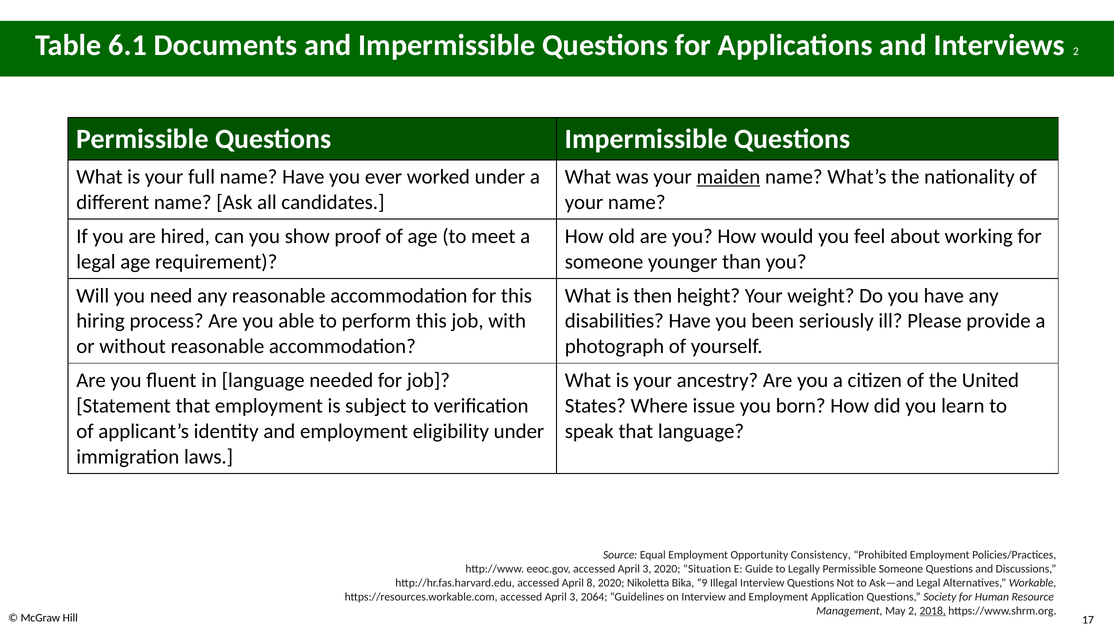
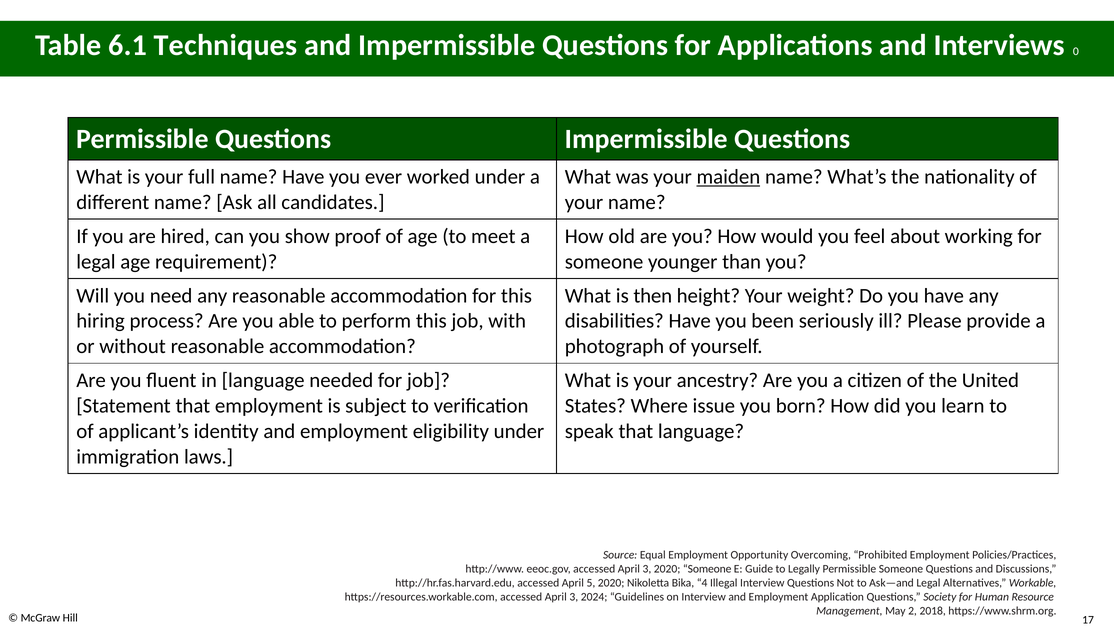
Documents: Documents -> Techniques
Interviews 2: 2 -> 0
Consistency: Consistency -> Overcoming
2020 Situation: Situation -> Someone
8: 8 -> 5
9: 9 -> 4
2064: 2064 -> 2024
2018 underline: present -> none
